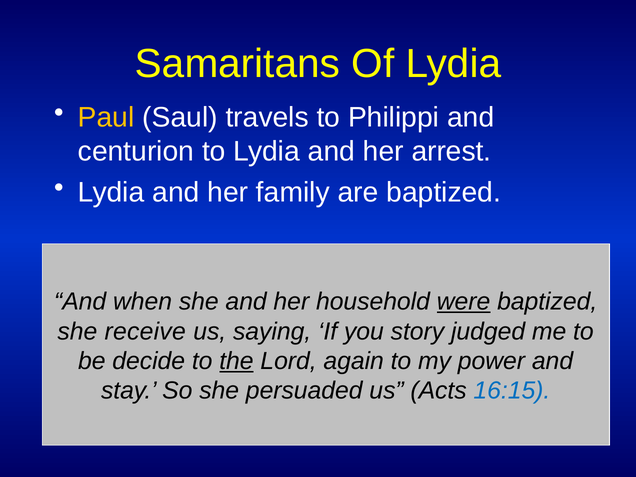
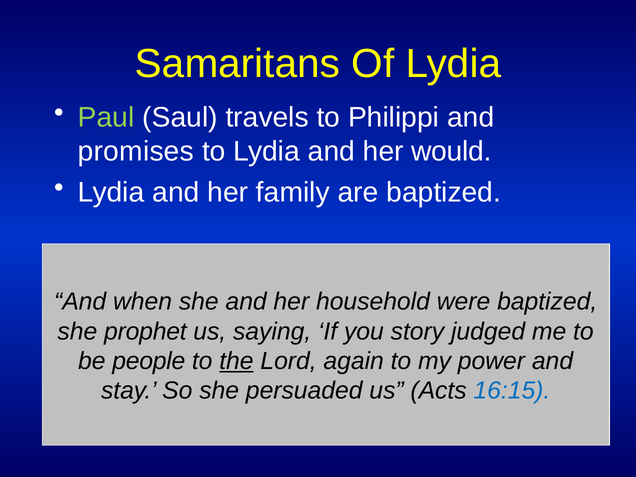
Paul colour: yellow -> light green
centurion: centurion -> promises
arrest: arrest -> would
were underline: present -> none
receive: receive -> prophet
decide: decide -> people
